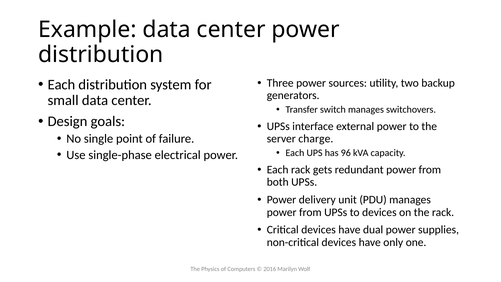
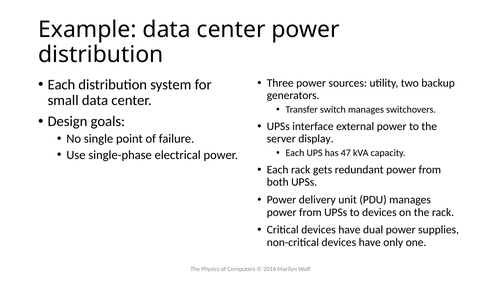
charge: charge -> display
96: 96 -> 47
